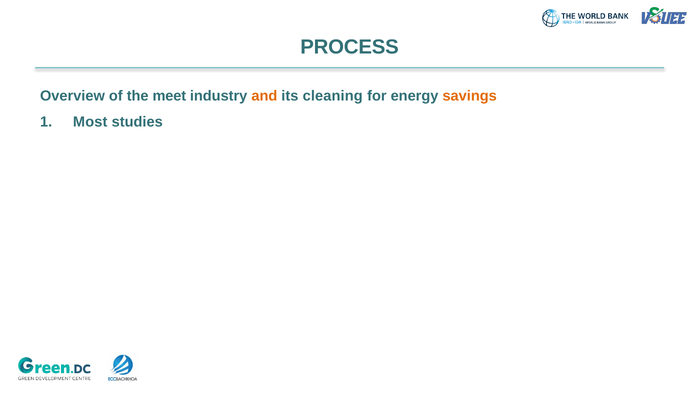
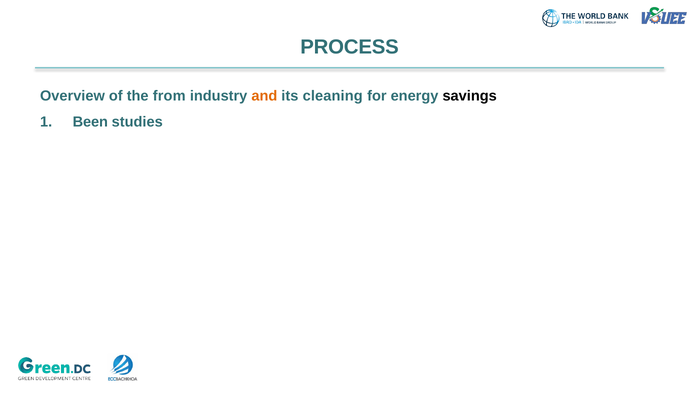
meet: meet -> from
savings colour: orange -> black
Most: Most -> Been
